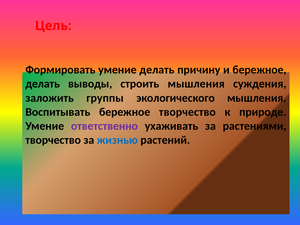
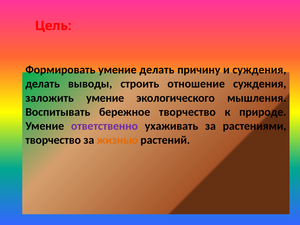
и бережное: бережное -> суждения
строить мышления: мышления -> отношение
заложить группы: группы -> умение
жизнью colour: blue -> orange
